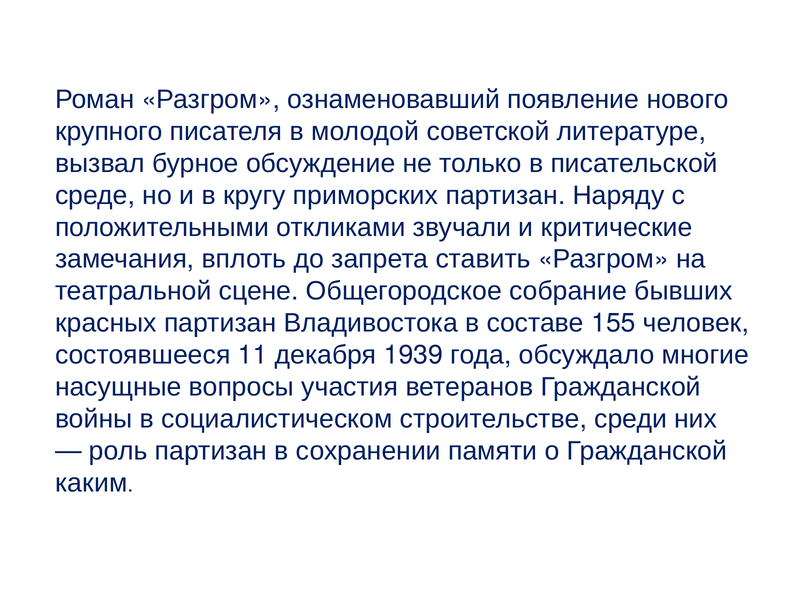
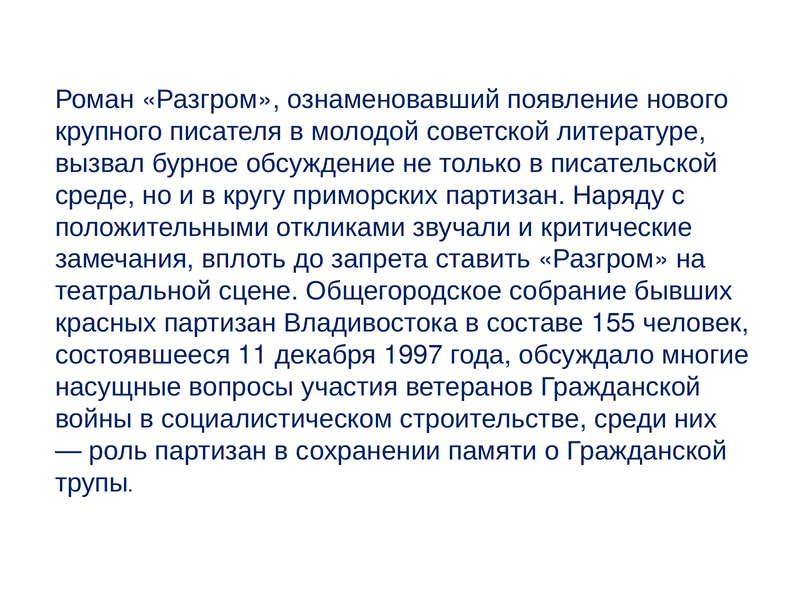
1939: 1939 -> 1997
каким: каким -> трупы
